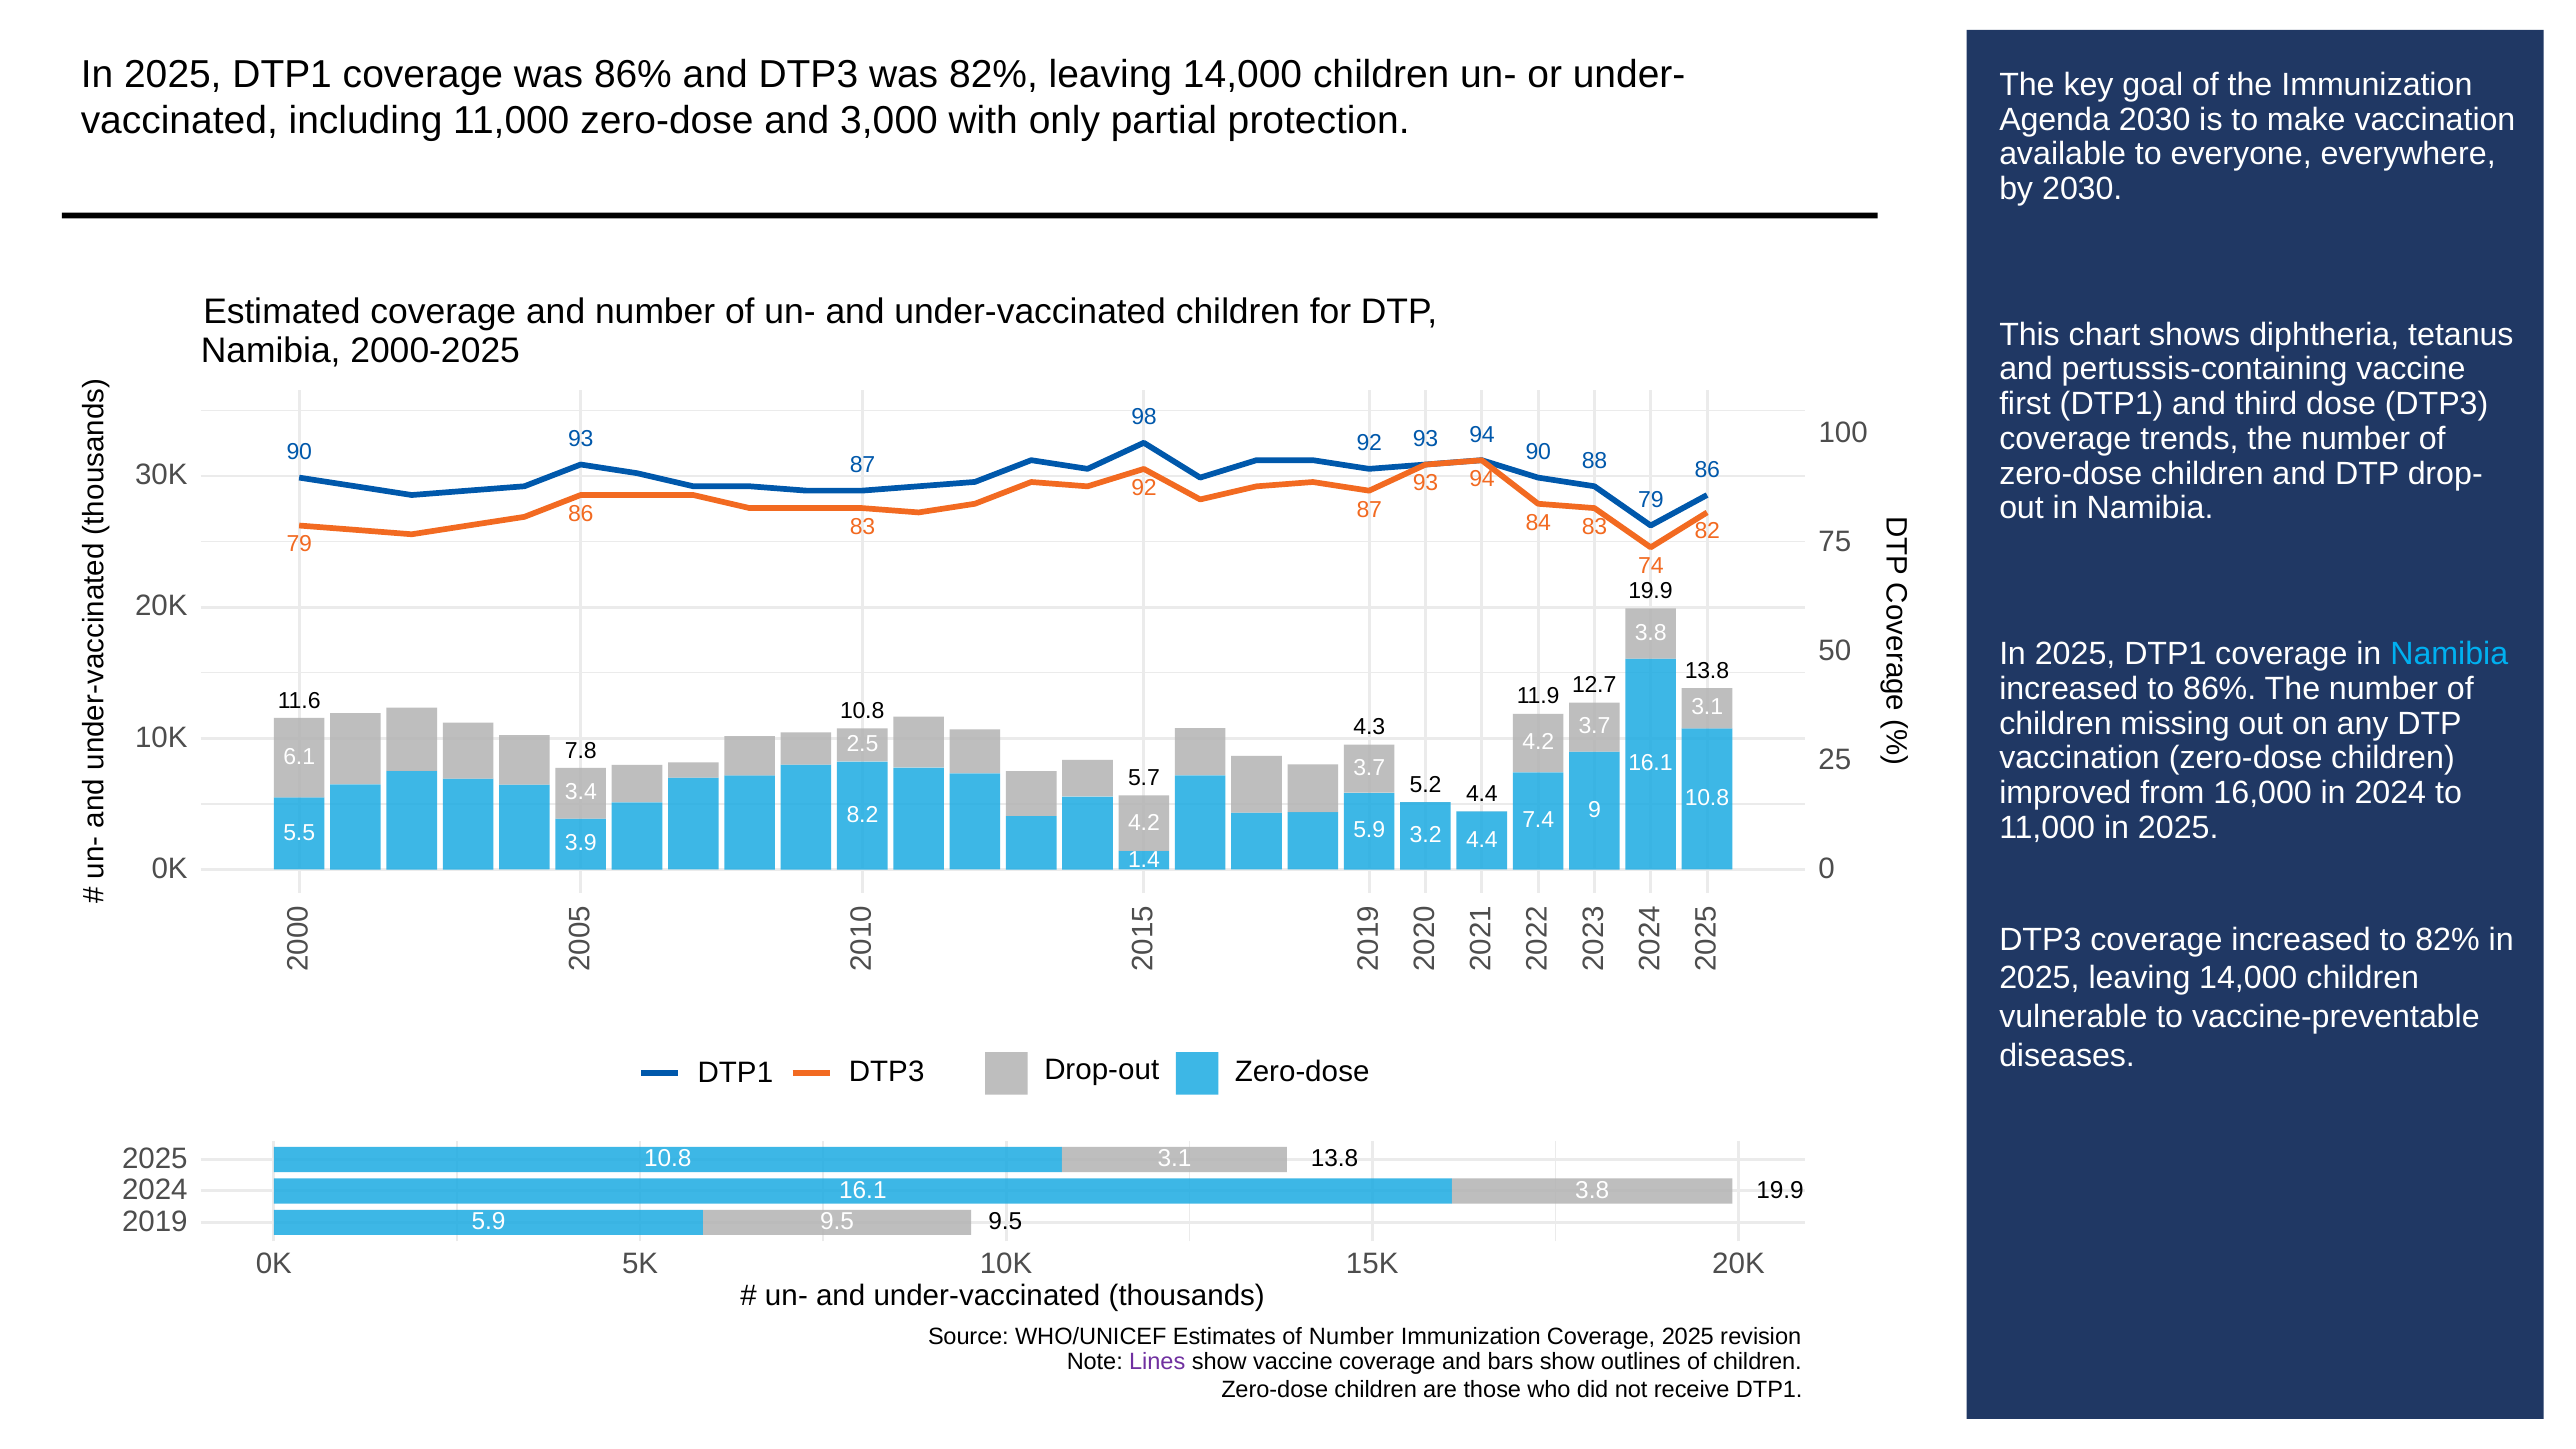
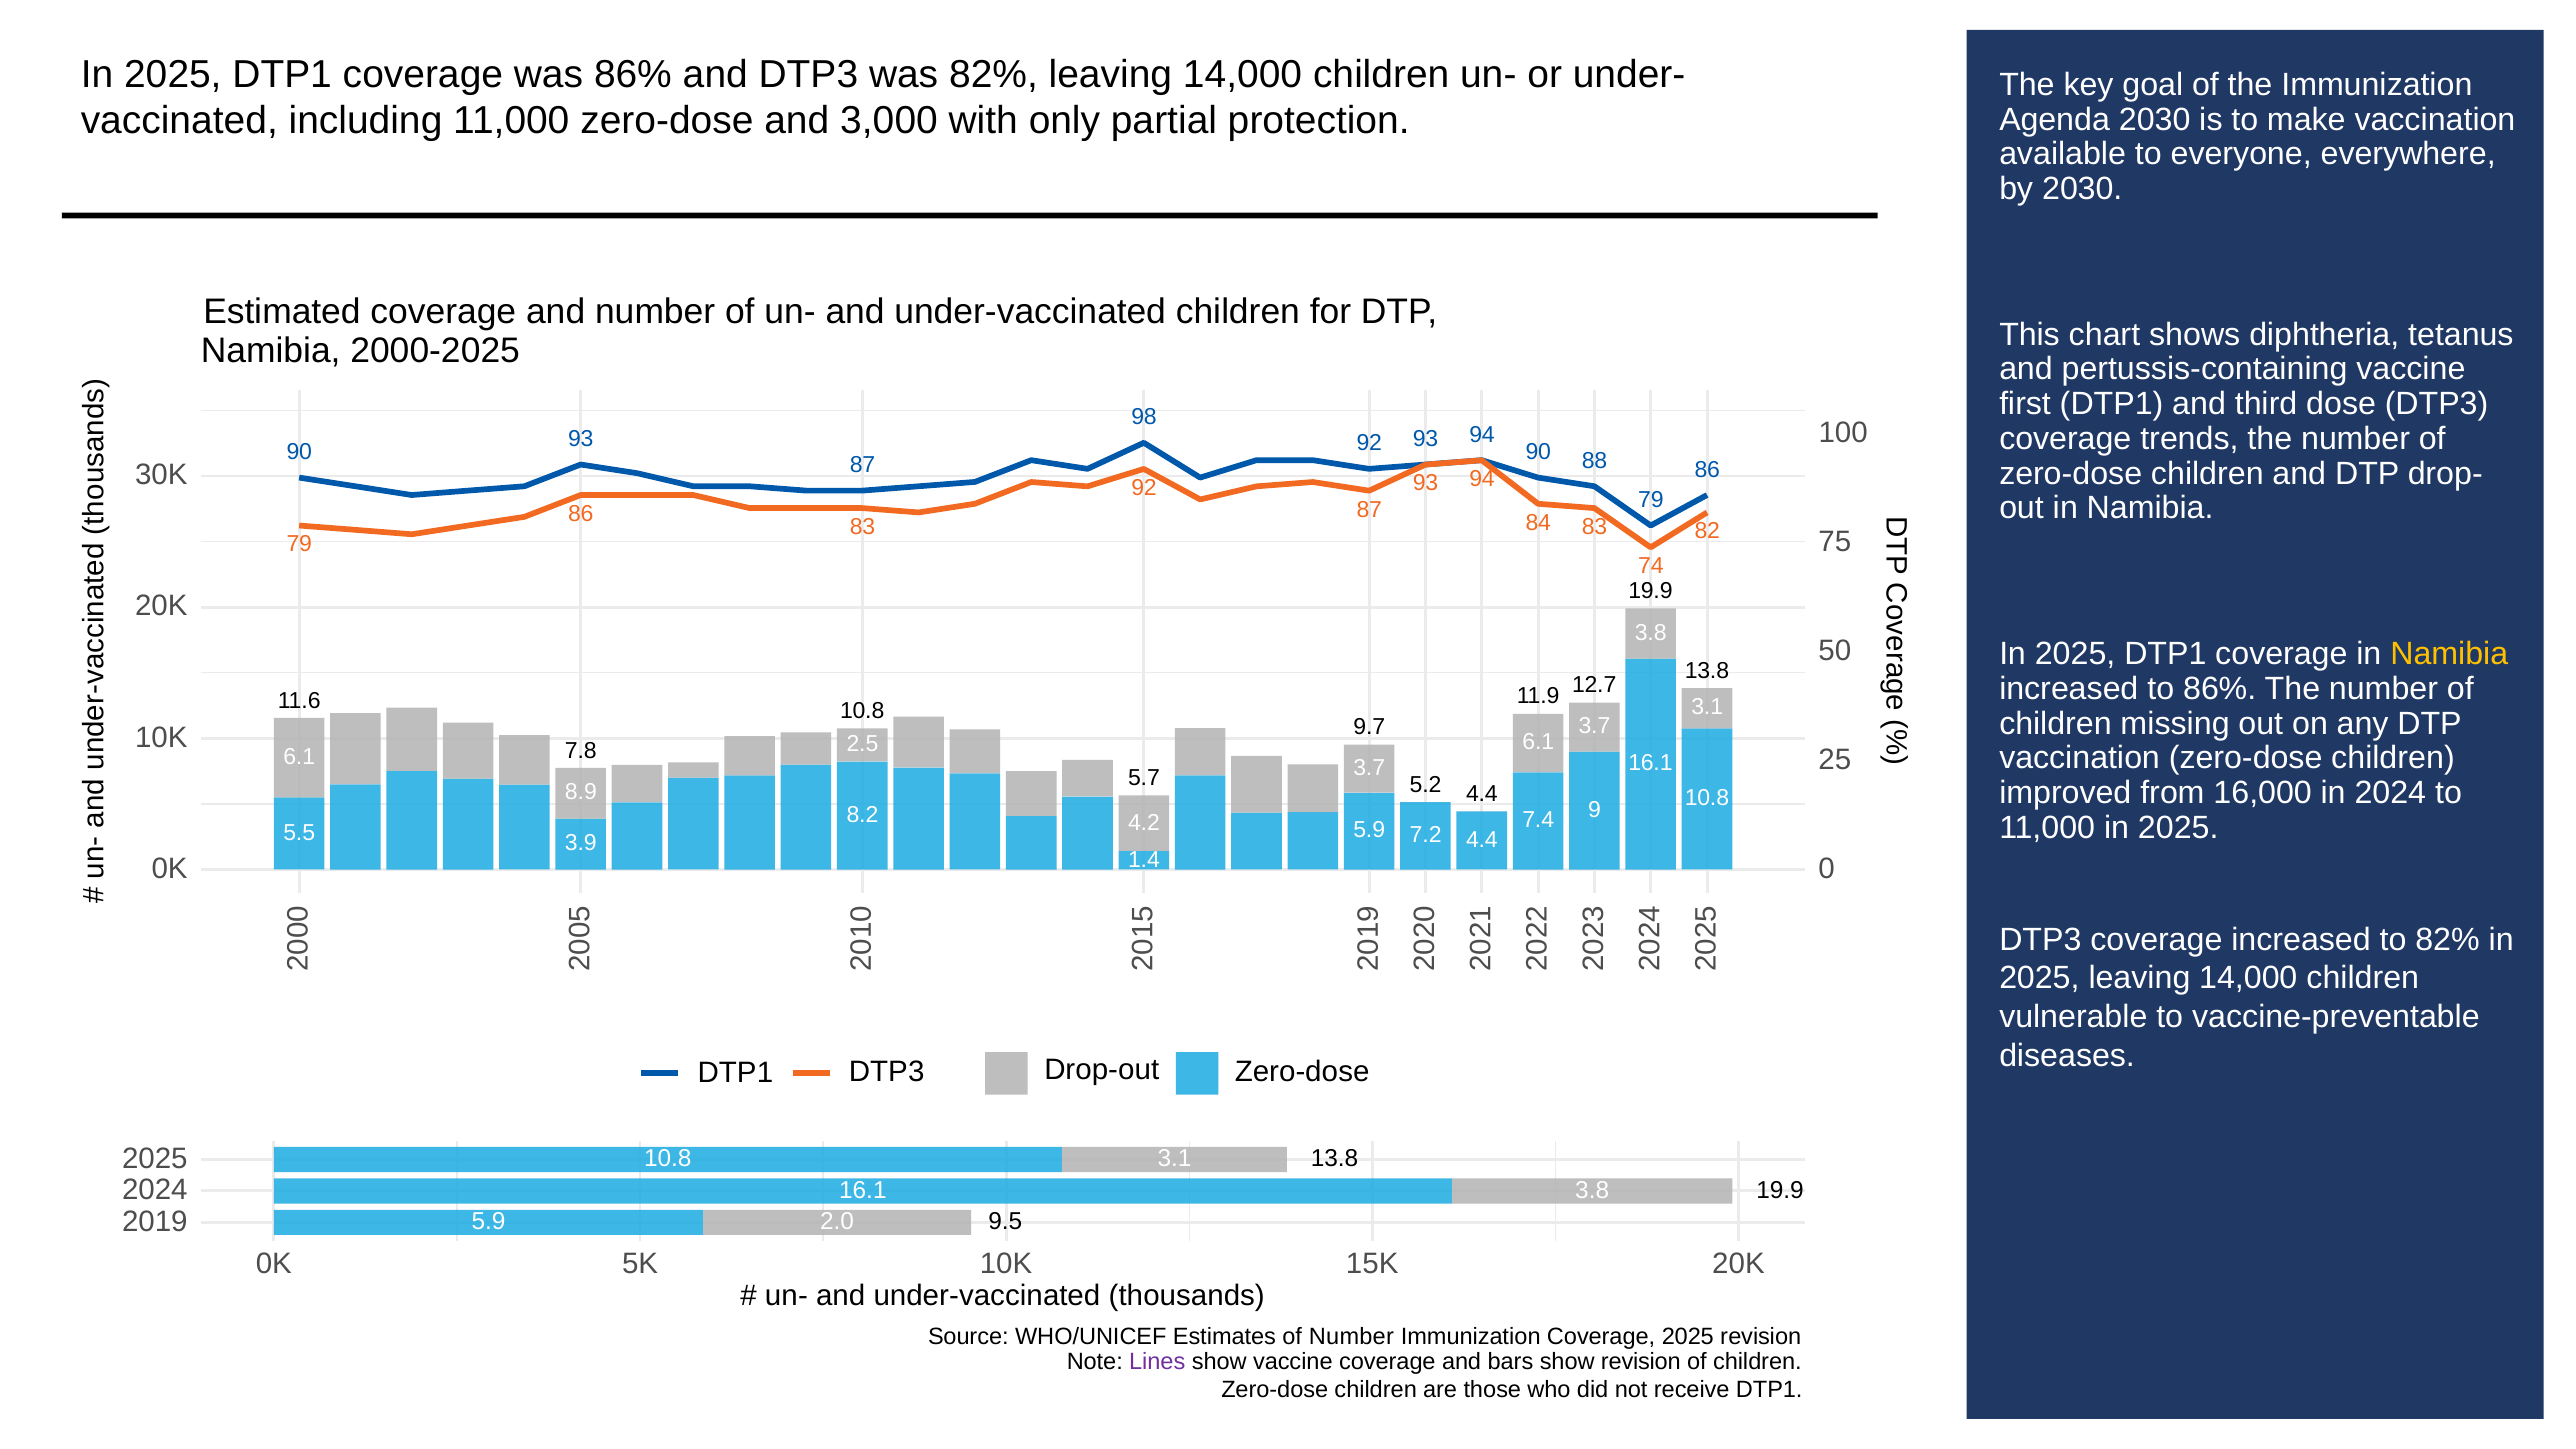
Namibia at (2449, 654) colour: light blue -> yellow
4.3: 4.3 -> 9.7
4.2 at (1538, 742): 4.2 -> 6.1
3.4: 3.4 -> 8.9
3.2: 3.2 -> 7.2
9.5 at (837, 1221): 9.5 -> 2.0
show outlines: outlines -> revision
